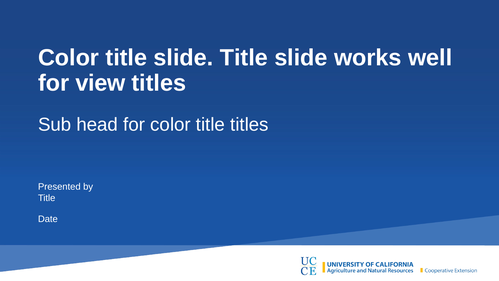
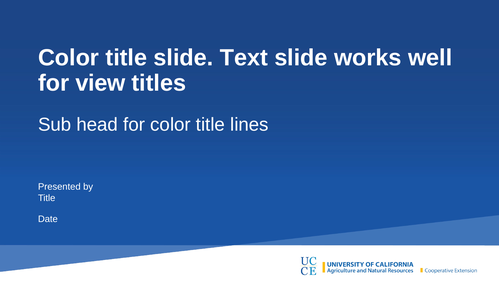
slide Title: Title -> Text
title titles: titles -> lines
